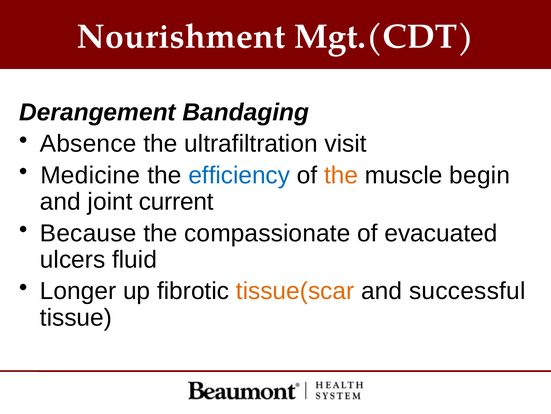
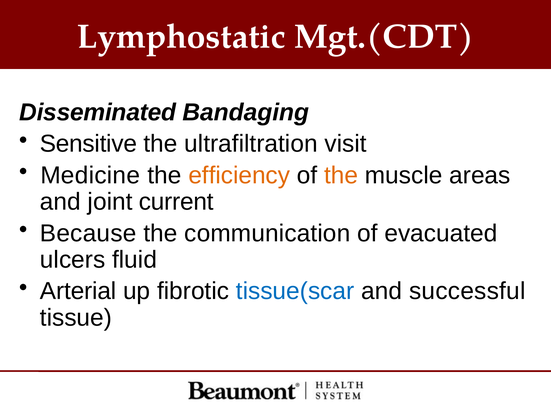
Nourishment: Nourishment -> Lymphostatic
Derangement: Derangement -> Disseminated
Absence: Absence -> Sensitive
efficiency colour: blue -> orange
begin: begin -> areas
compassionate: compassionate -> communication
Longer: Longer -> Arterial
tissue(scar colour: orange -> blue
